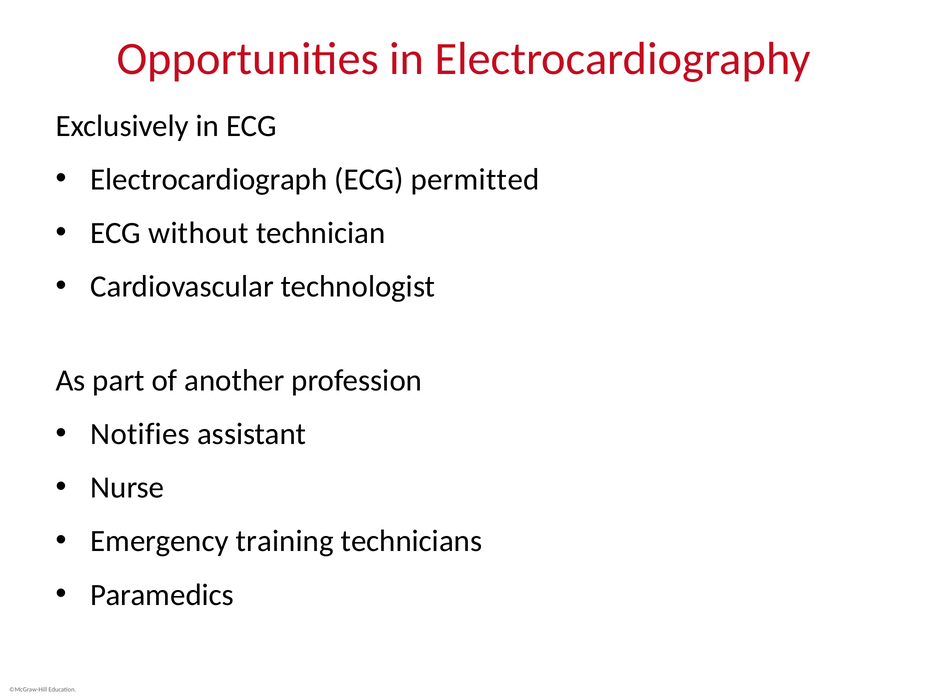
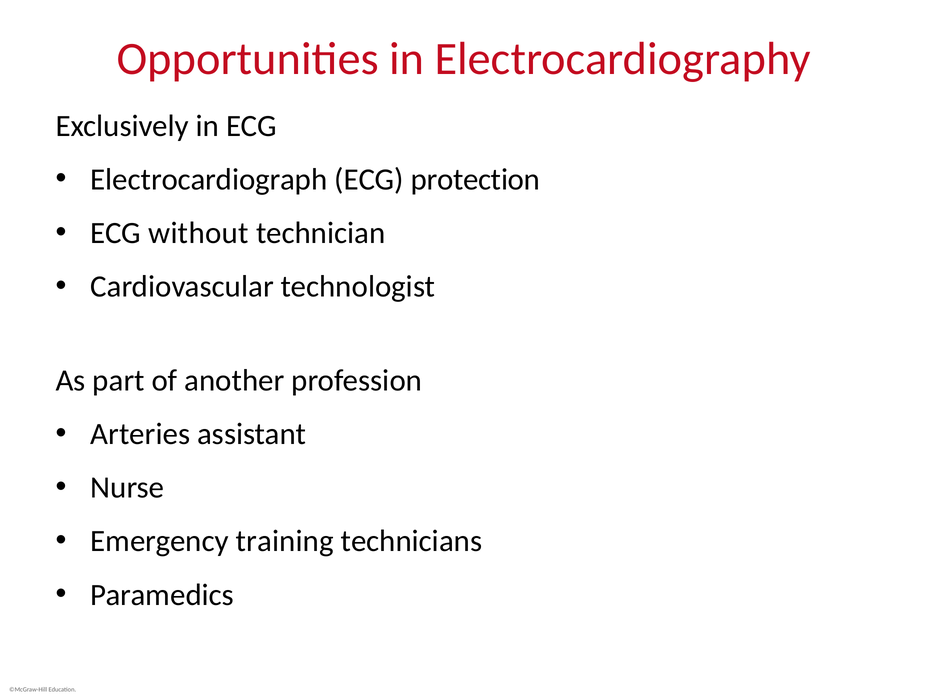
permitted: permitted -> protection
Notifies: Notifies -> Arteries
